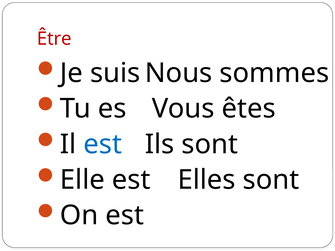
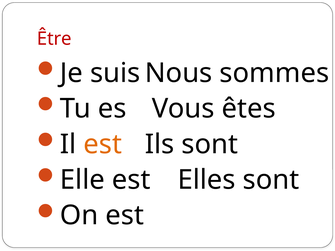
est at (103, 144) colour: blue -> orange
